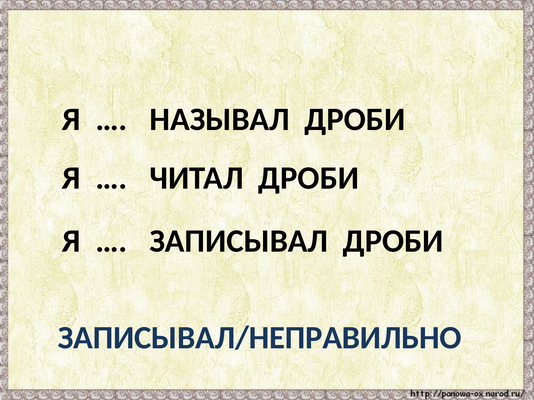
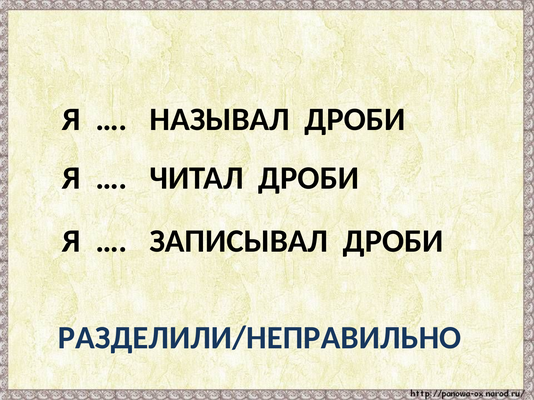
ЗАПИСЫВАЛ/НЕПРАВИЛЬНО: ЗАПИСЫВАЛ/НЕПРАВИЛЬНО -> РАЗДЕЛИЛИ/НЕПРАВИЛЬНО
